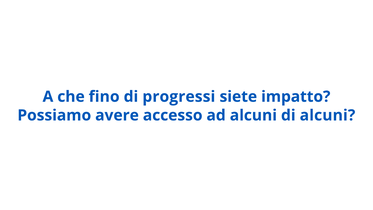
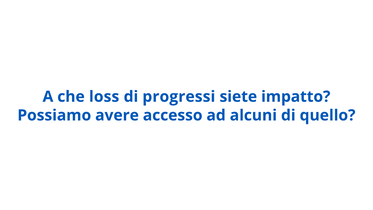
fino: fino -> loss
di alcuni: alcuni -> quello
